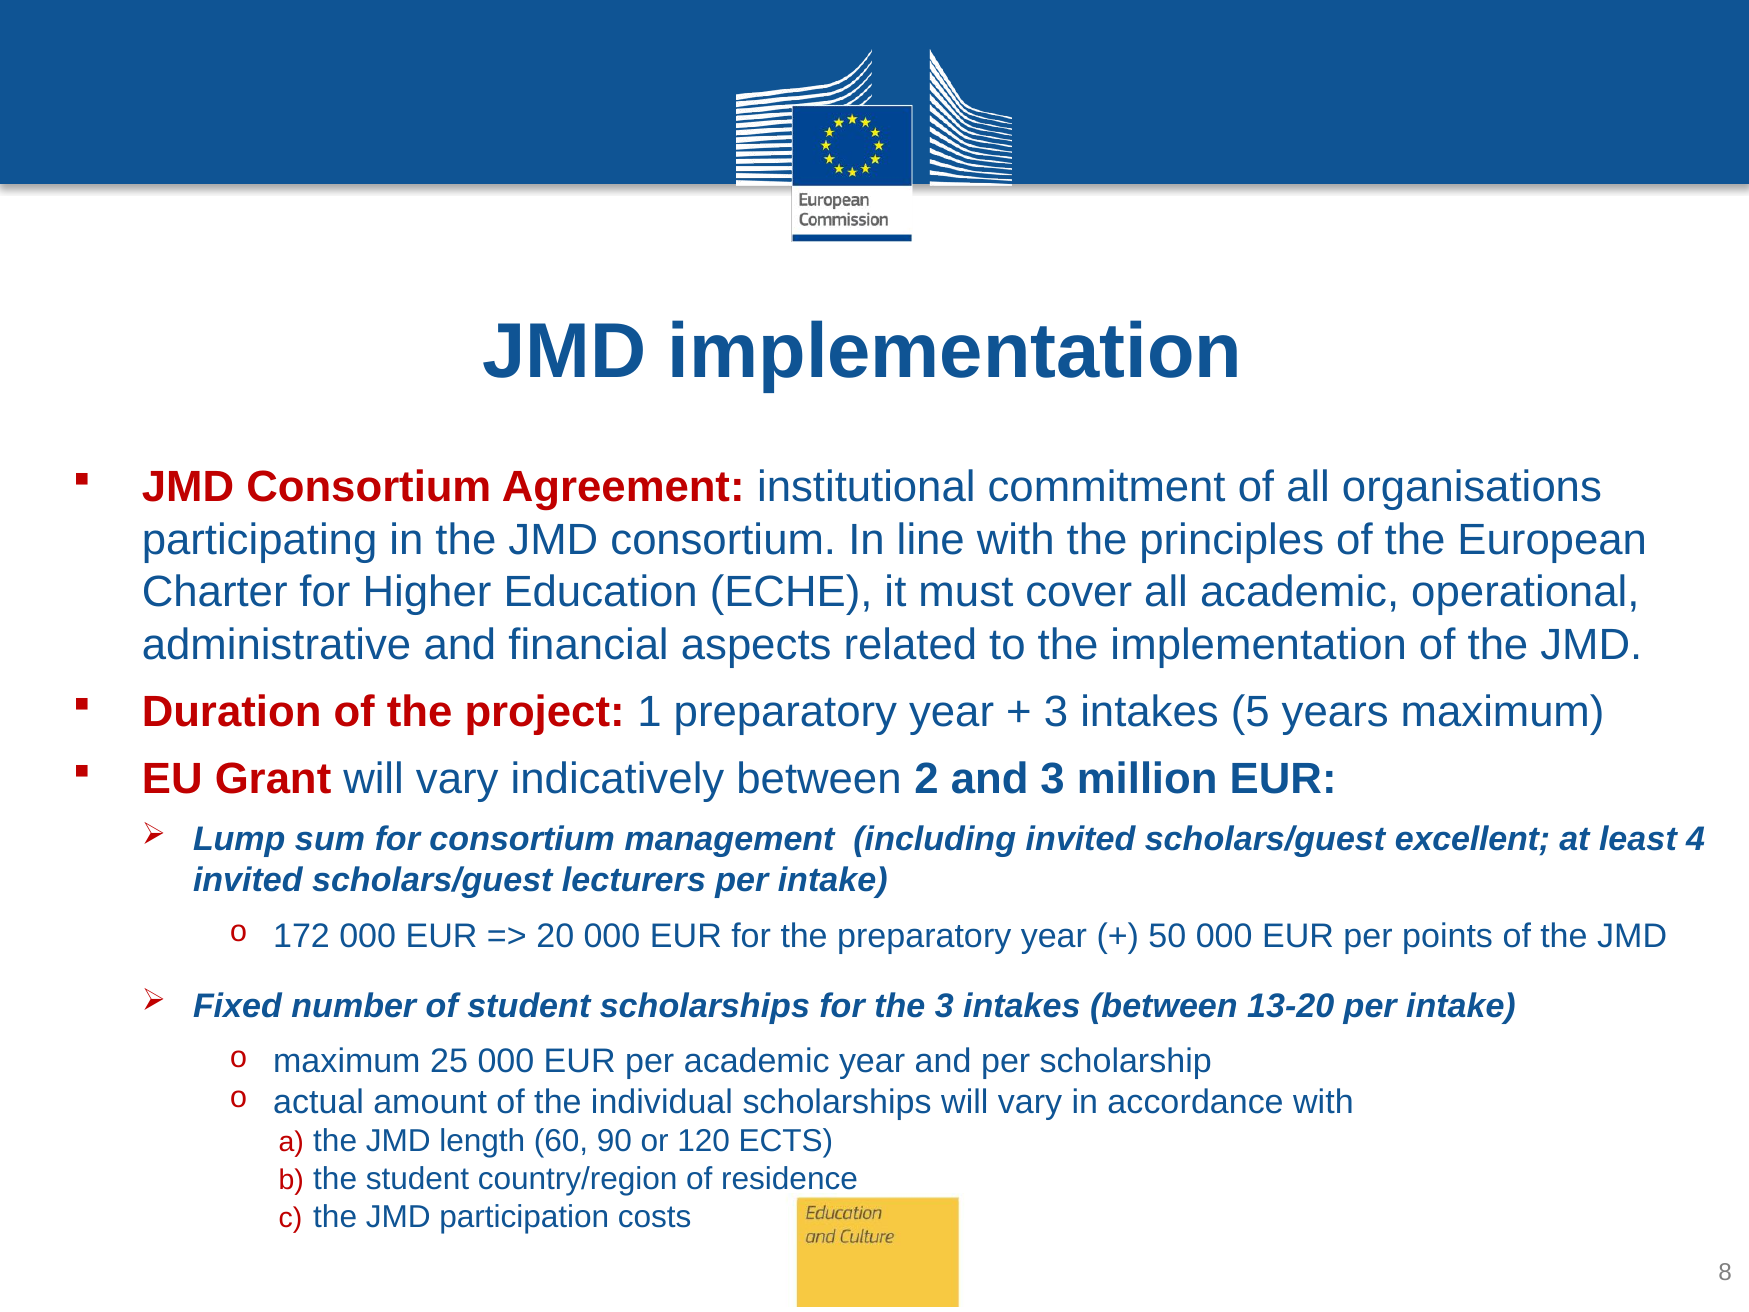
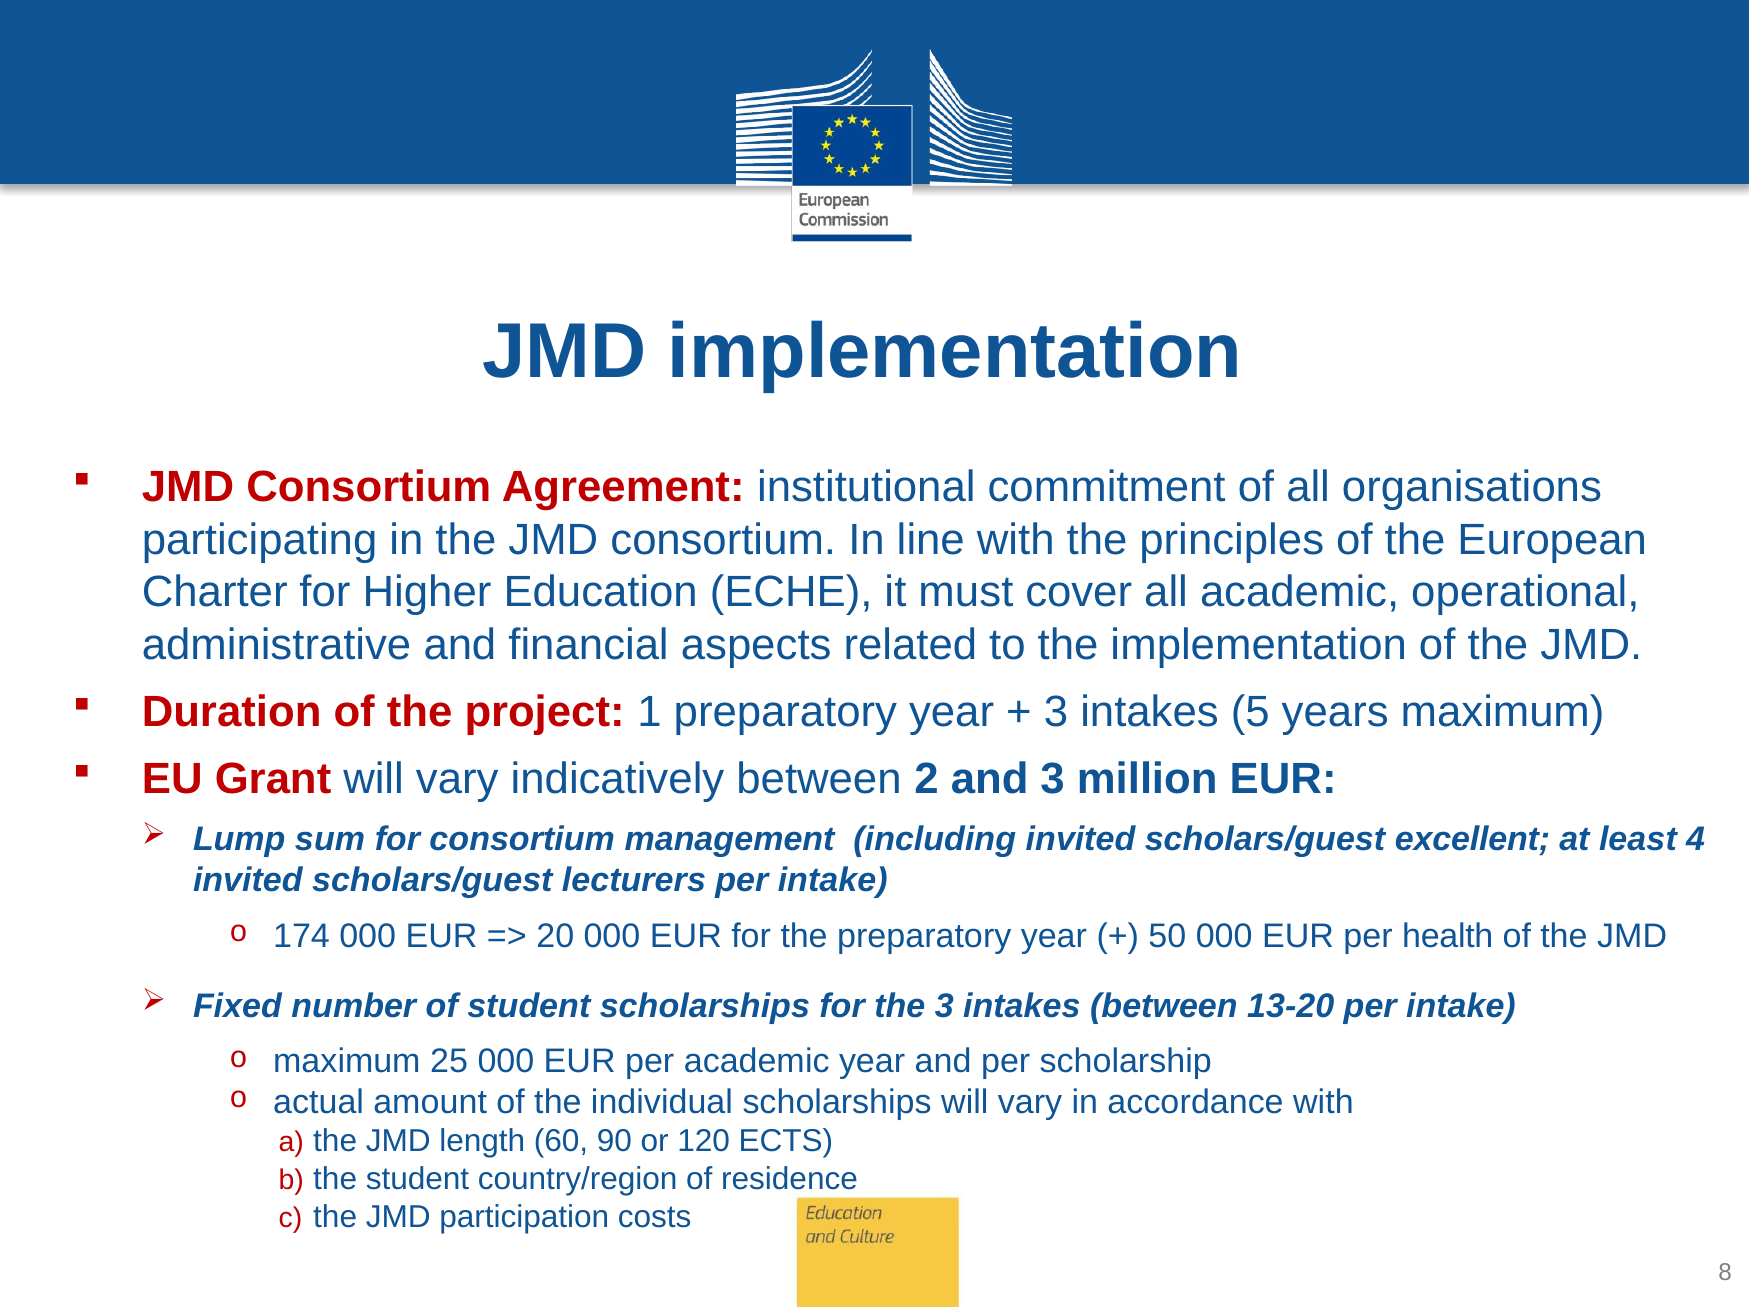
172: 172 -> 174
points: points -> health
